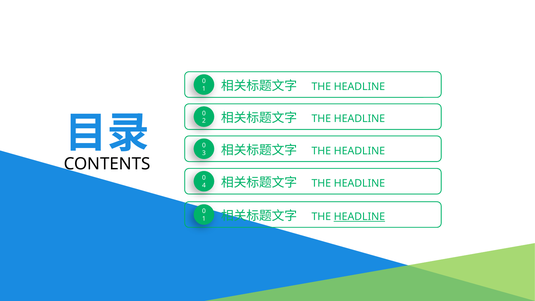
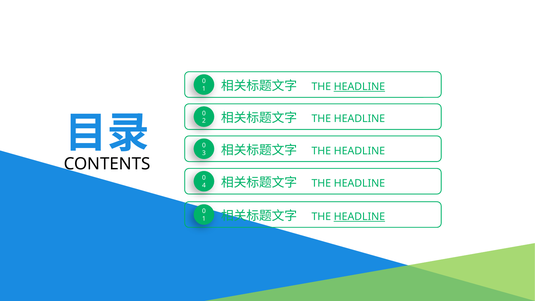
HEADLINE at (359, 87) underline: none -> present
